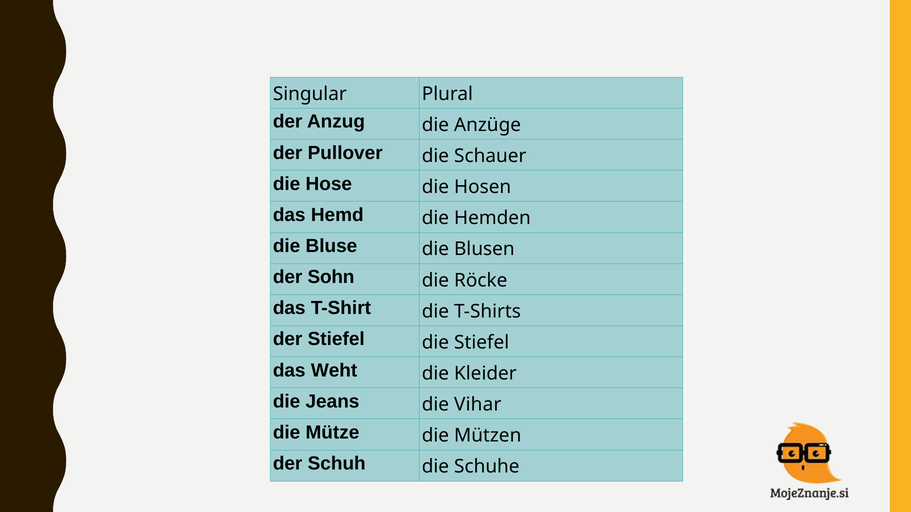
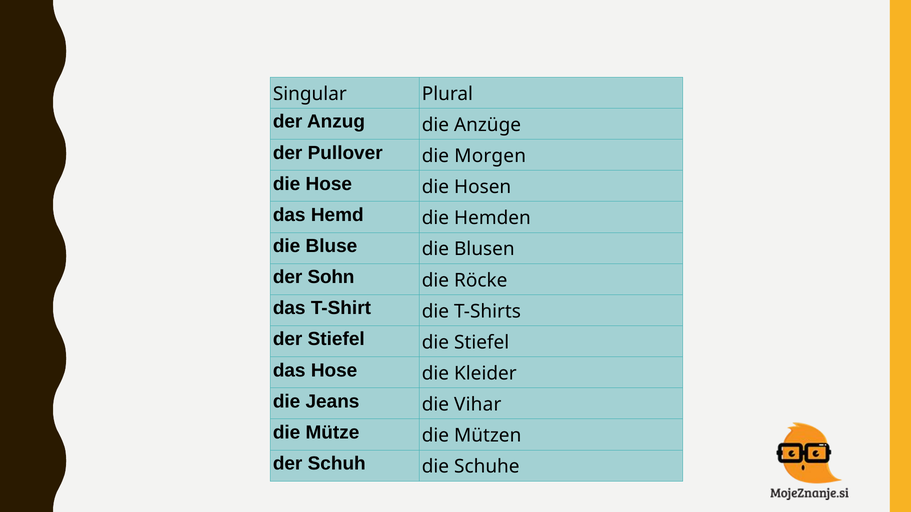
Schauer: Schauer -> Morgen
das Weht: Weht -> Hose
